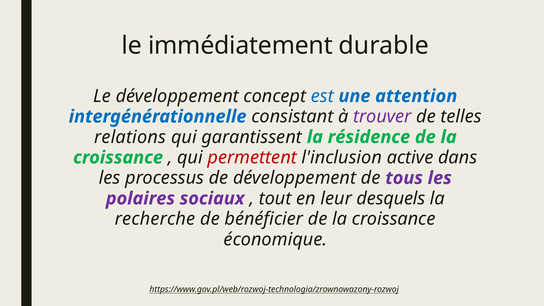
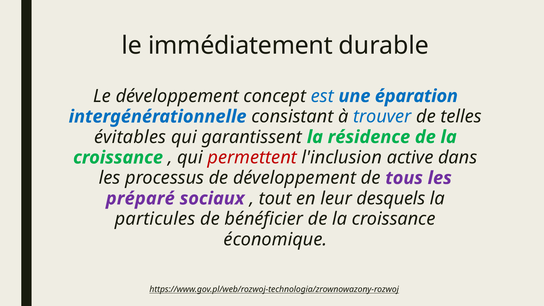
attention: attention -> éparation
trouver colour: purple -> blue
relations: relations -> évitables
polaires: polaires -> préparé
recherche: recherche -> particules
